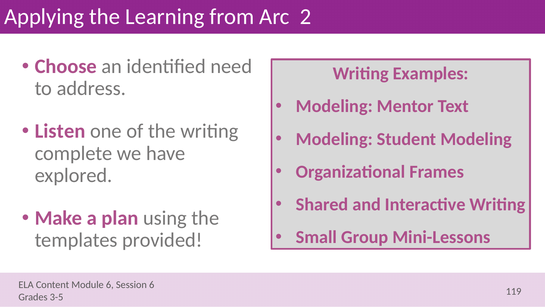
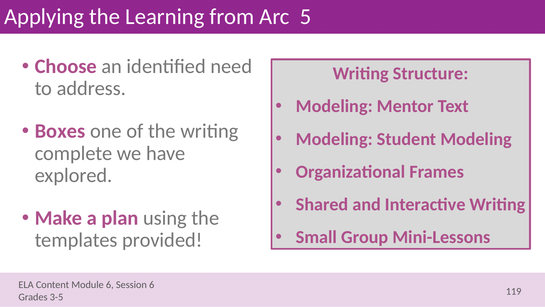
2: 2 -> 5
Examples: Examples -> Structure
Listen: Listen -> Boxes
